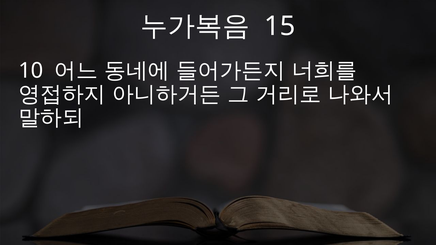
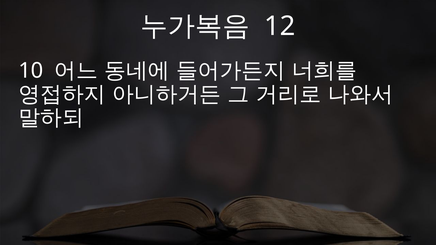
15: 15 -> 12
